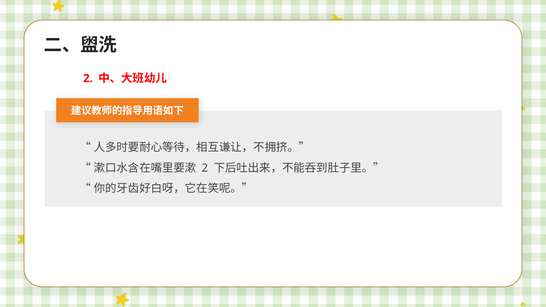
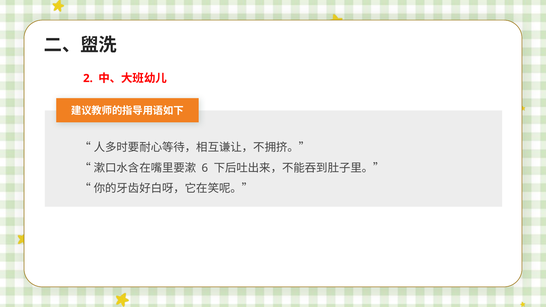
2 at (205, 168): 2 -> 6
